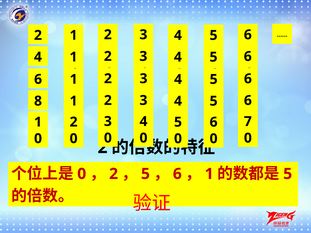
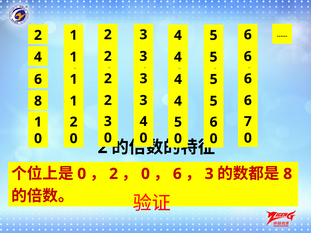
5 at (145, 174): 5 -> 0
1 at (209, 174): 1 -> 3
5 at (288, 174): 5 -> 8
